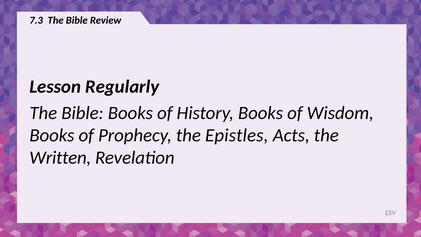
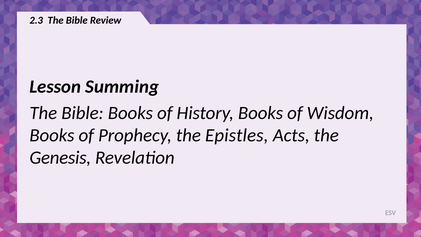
7.3: 7.3 -> 2.3
Regularly: Regularly -> Summing
Written: Written -> Genesis
